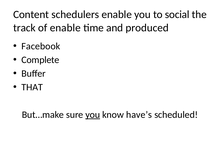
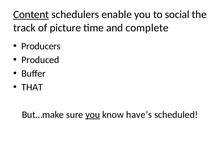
Content underline: none -> present
of enable: enable -> picture
produced: produced -> complete
Facebook: Facebook -> Producers
Complete: Complete -> Produced
